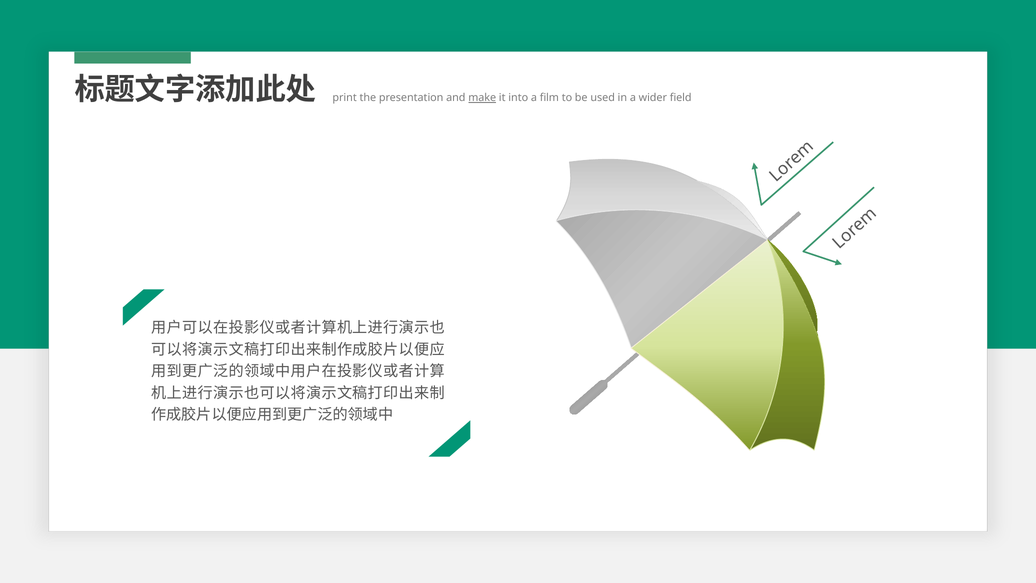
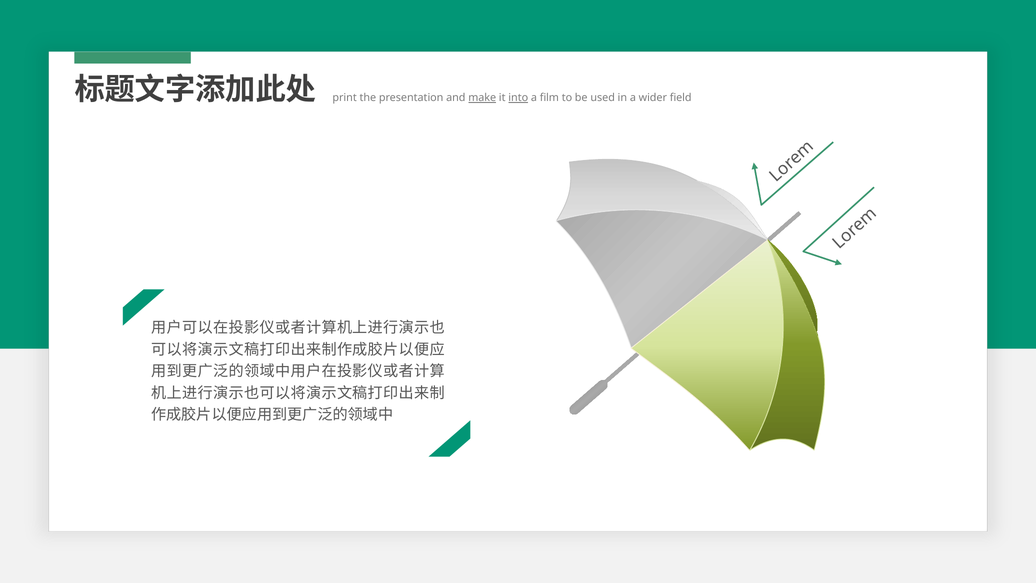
into underline: none -> present
